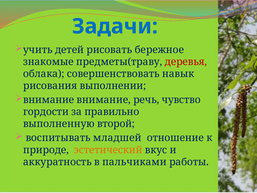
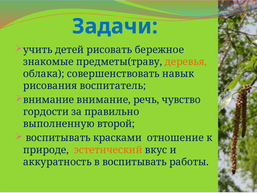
деревья colour: red -> orange
выполнении: выполнении -> воспитатель
младшей: младшей -> красками
в пальчиками: пальчиками -> воспитывать
